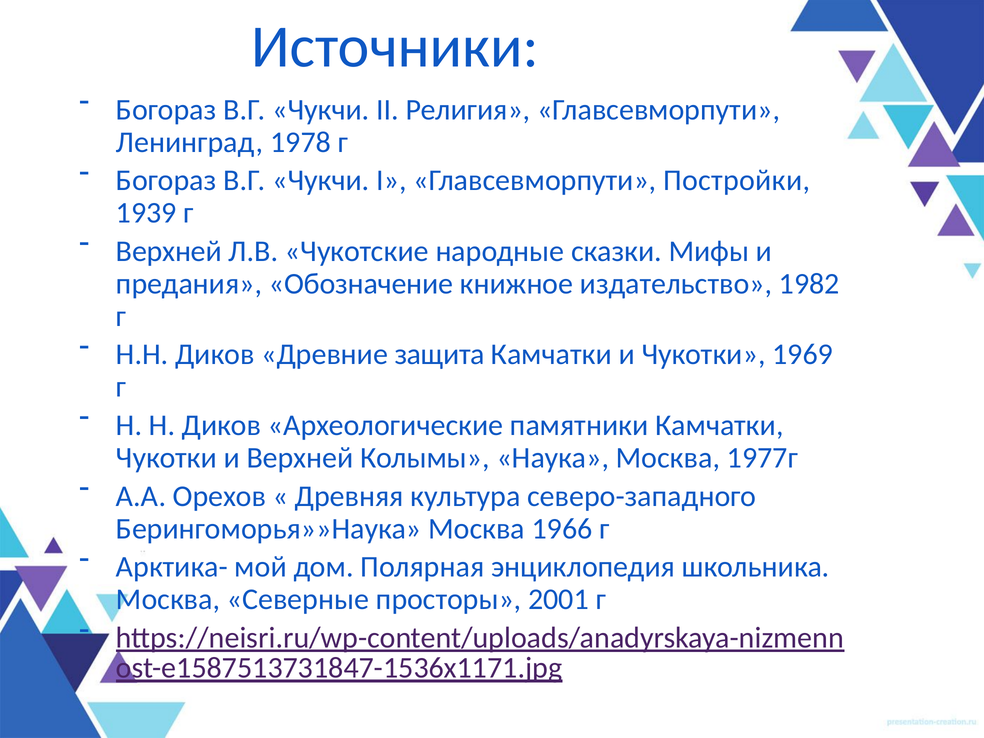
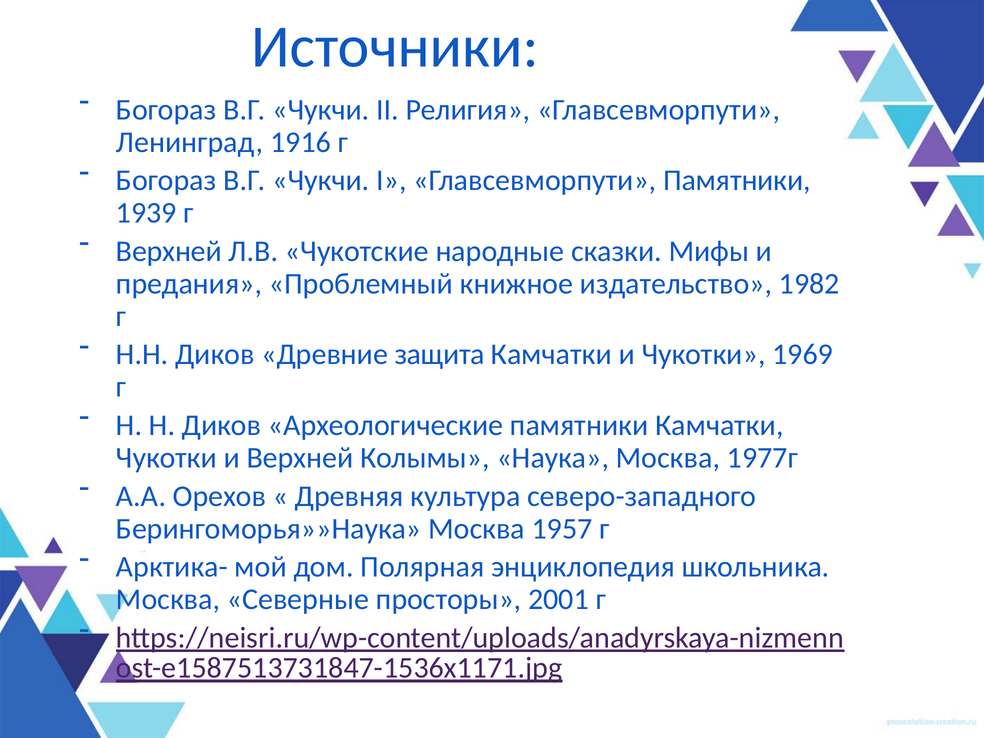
1978: 1978 -> 1916
Главсевморпути Постройки: Постройки -> Памятники
Обозначение: Обозначение -> Проблемный
1966: 1966 -> 1957
